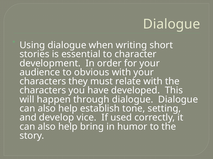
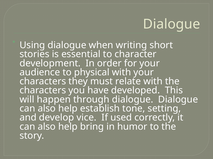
obvious: obvious -> physical
